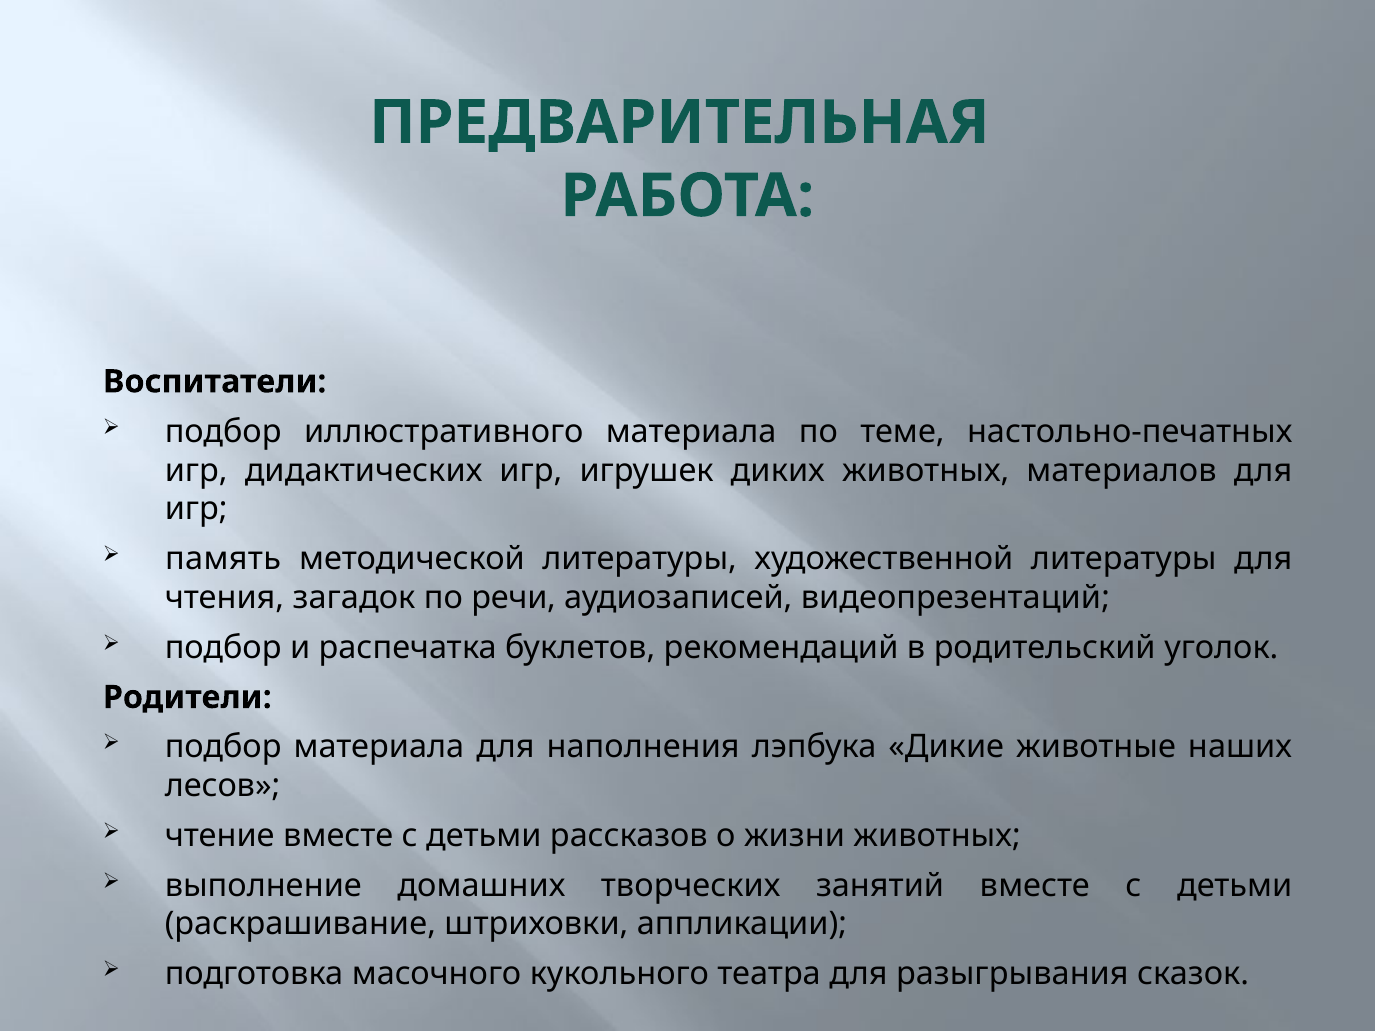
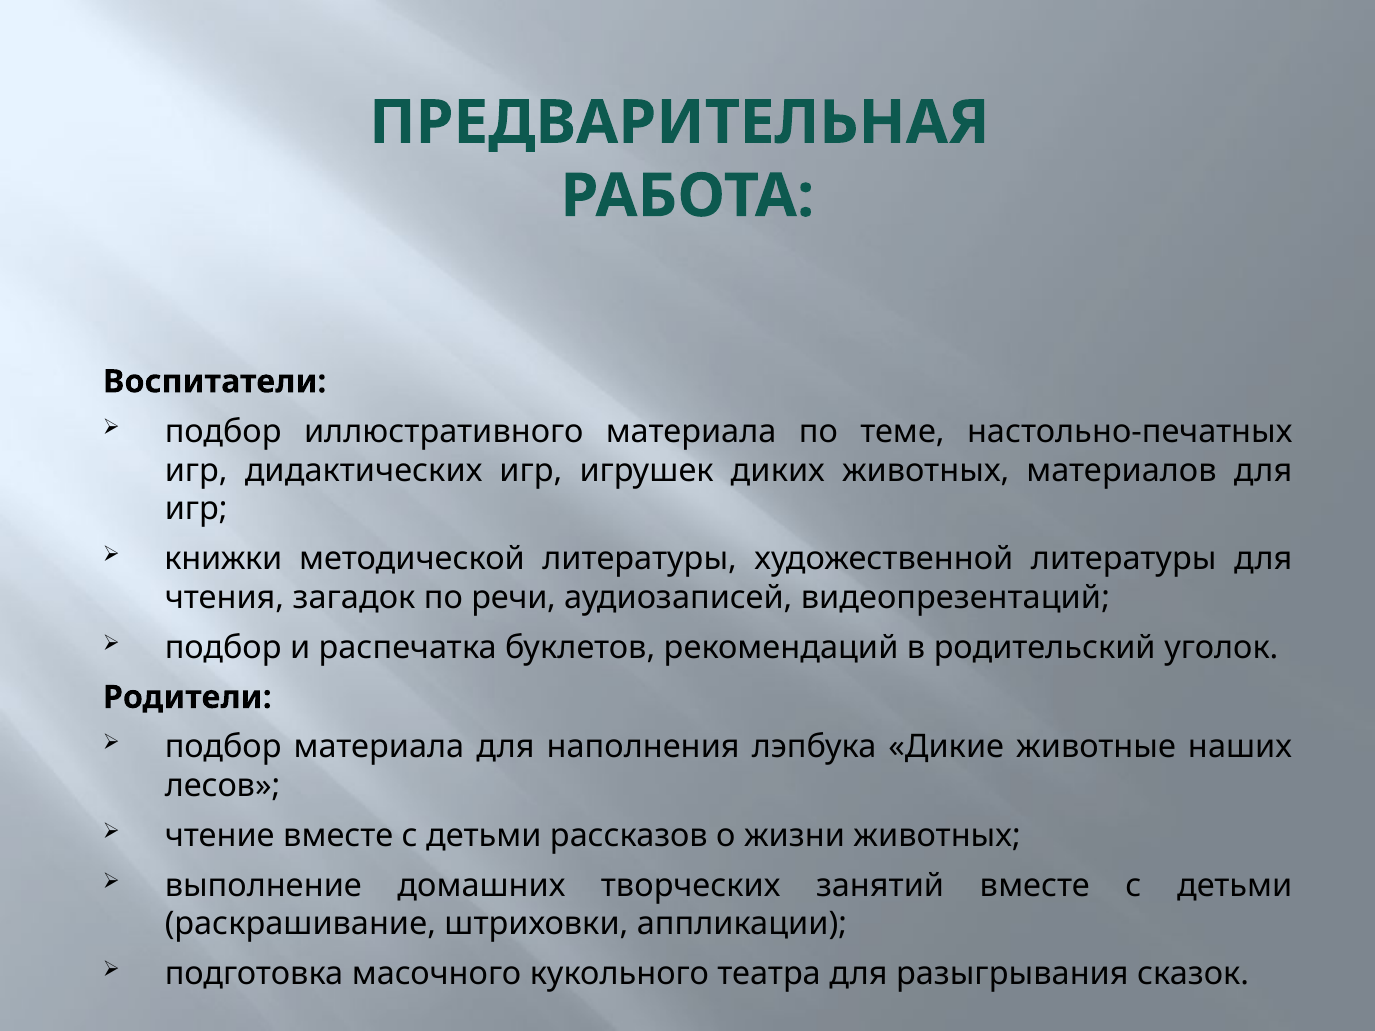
память: память -> книжки
